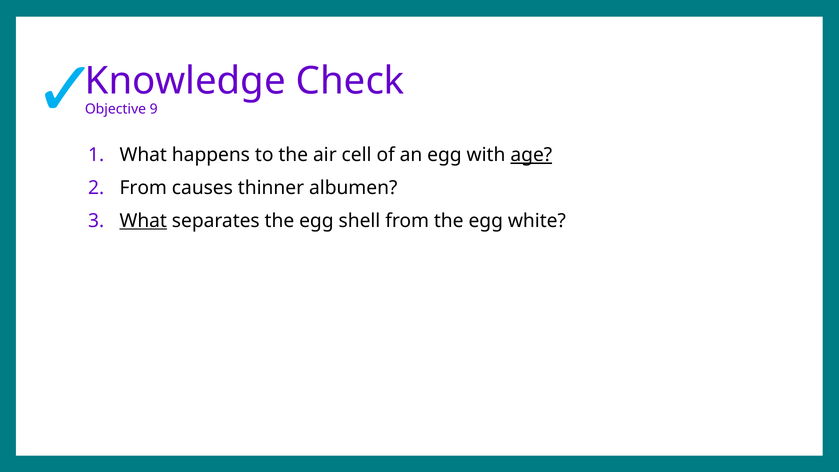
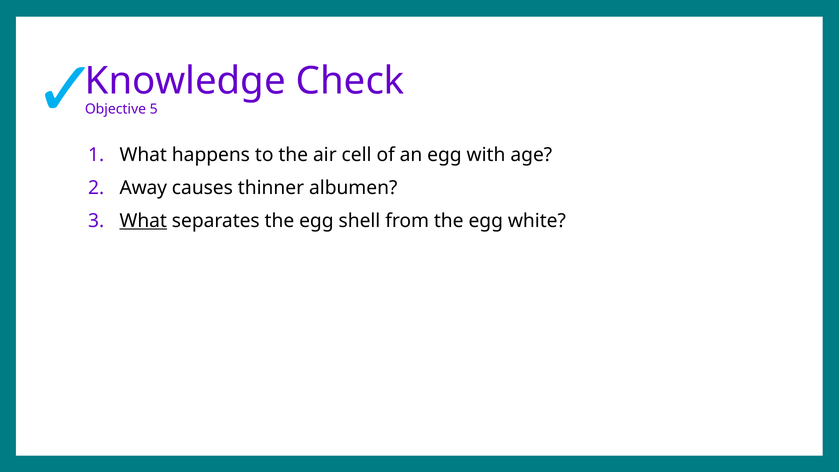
9: 9 -> 5
age underline: present -> none
2 From: From -> Away
